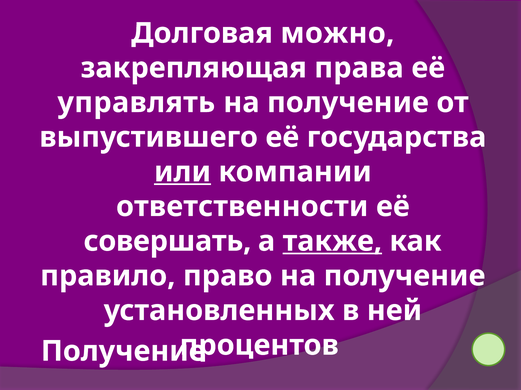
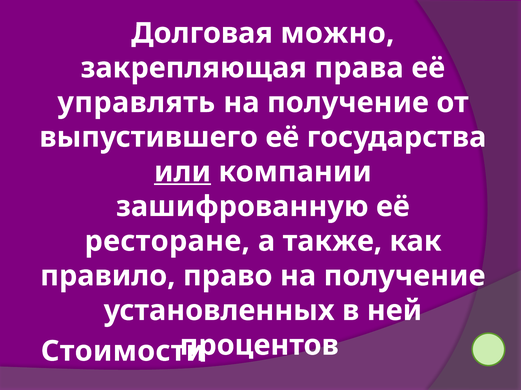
ответственности: ответственности -> зашифрованную
совершать: совершать -> ресторане
также underline: present -> none
Получение at (123, 352): Получение -> Стоимости
